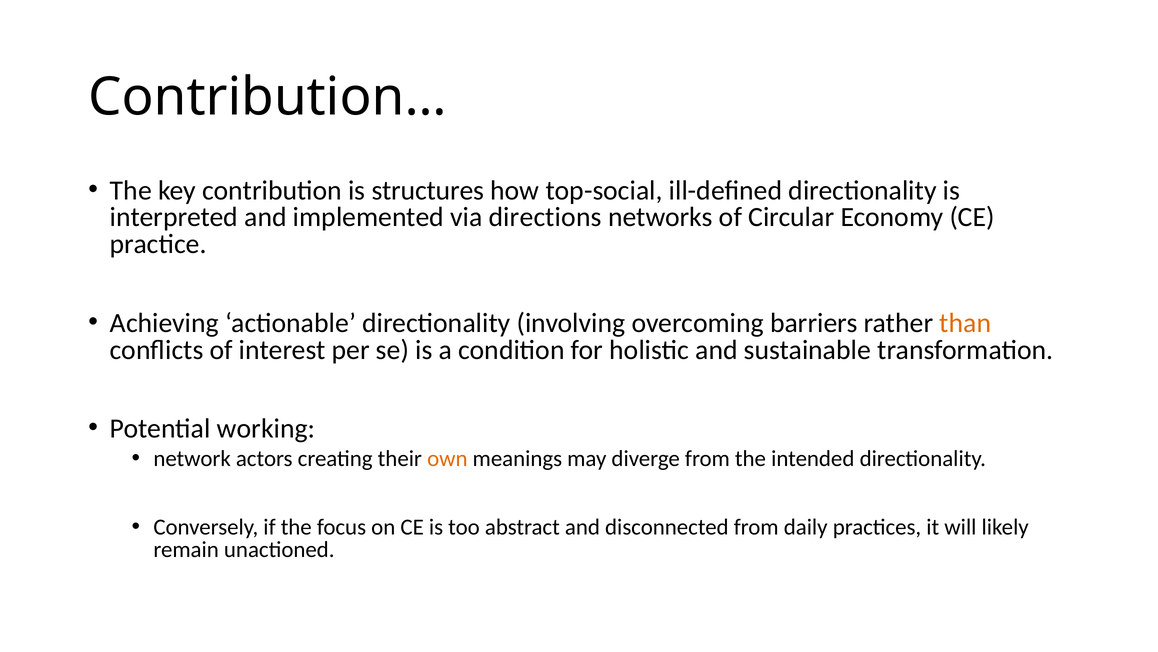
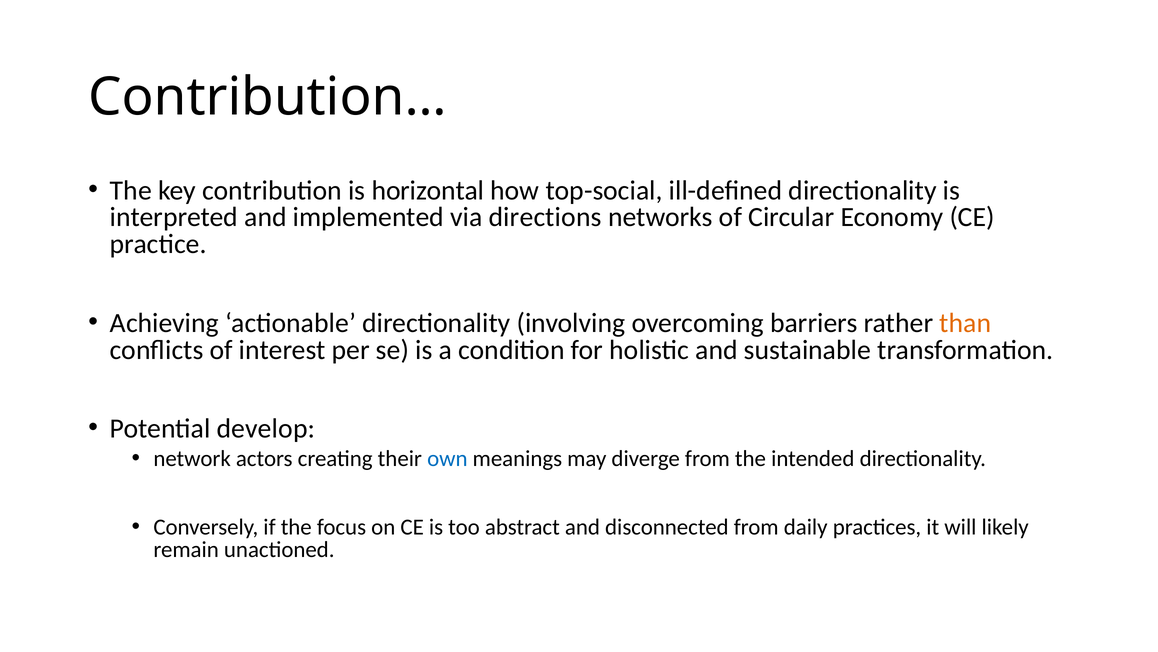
structures: structures -> horizontal
working: working -> develop
own colour: orange -> blue
